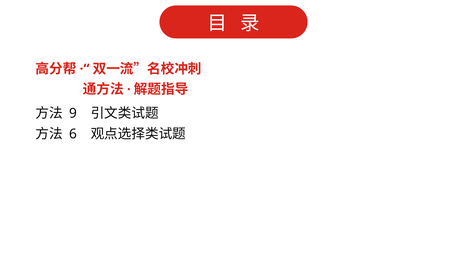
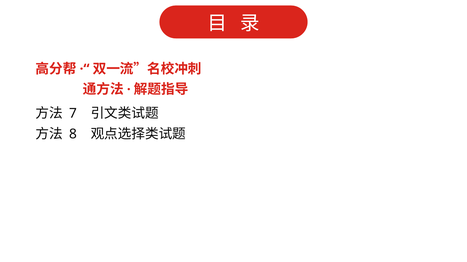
9: 9 -> 7
6: 6 -> 8
